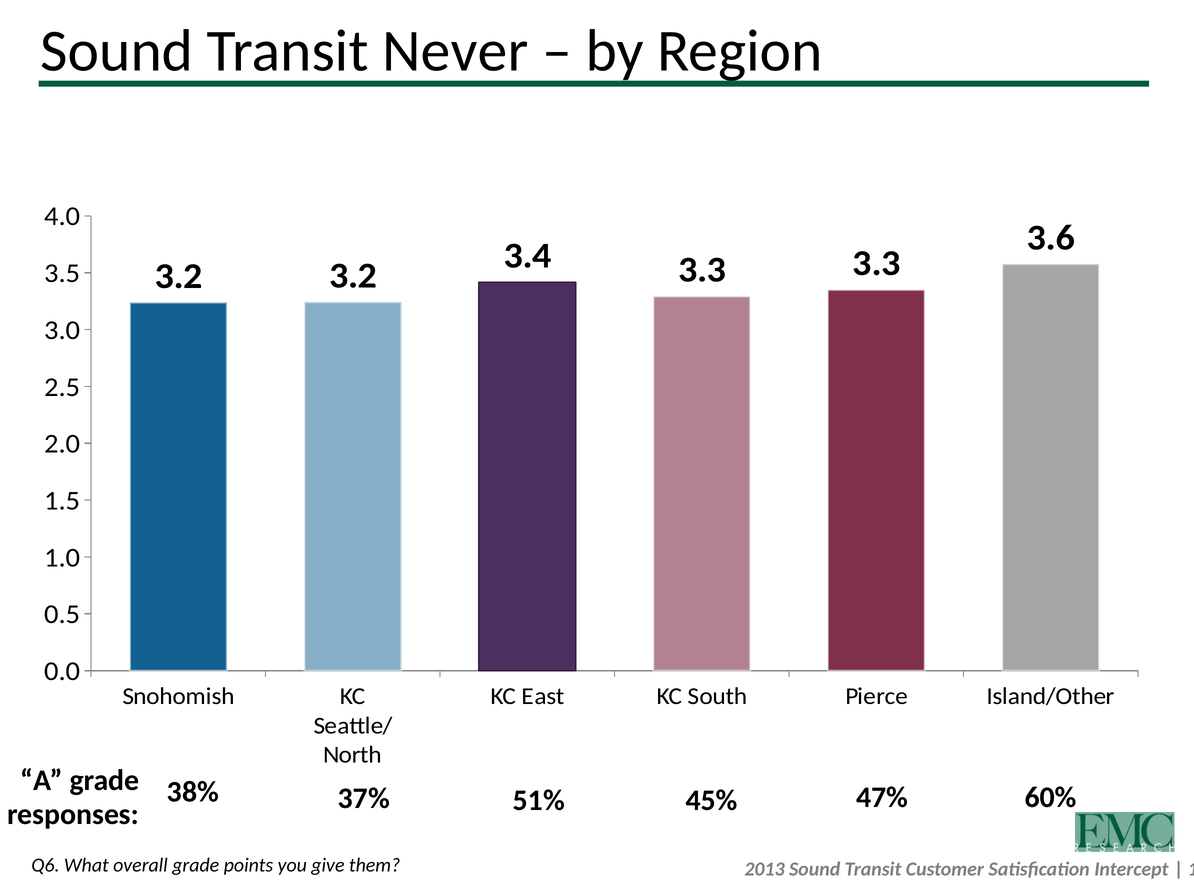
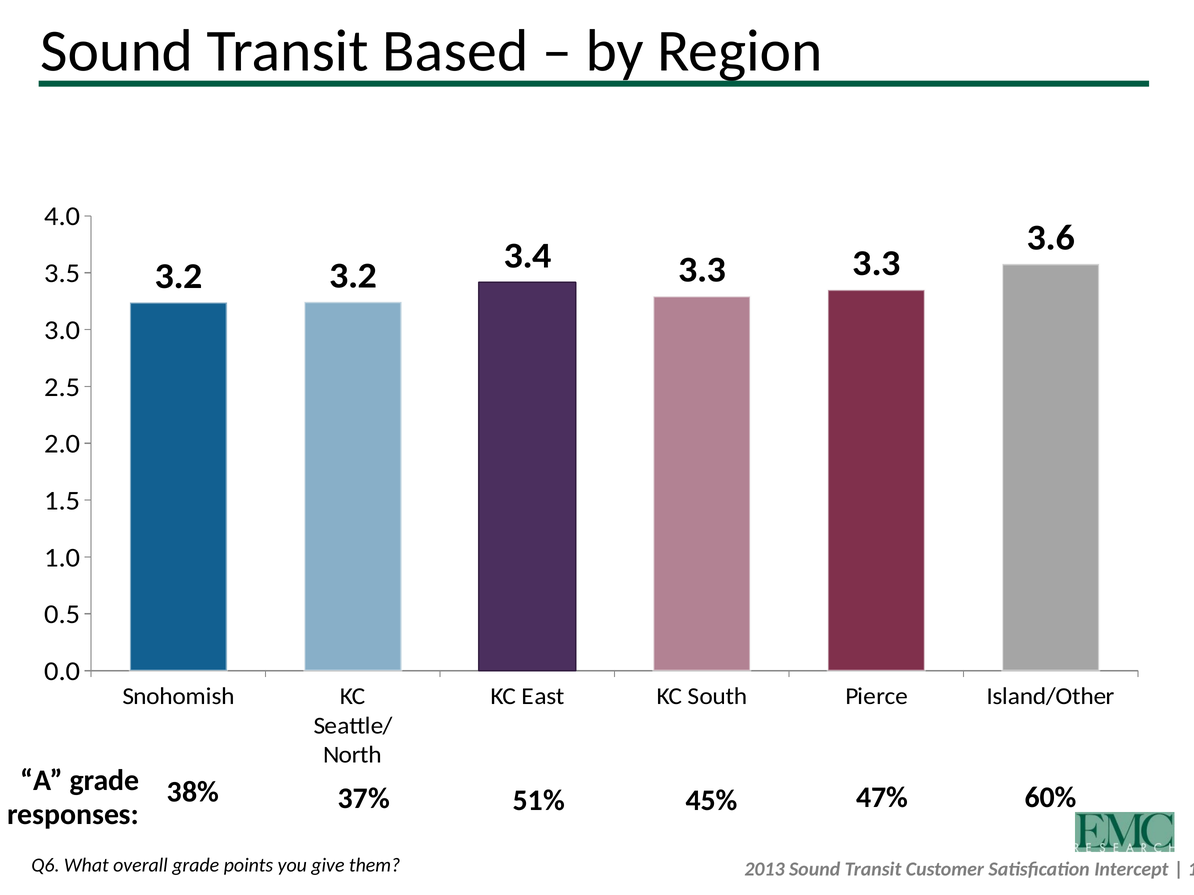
Never: Never -> Based
